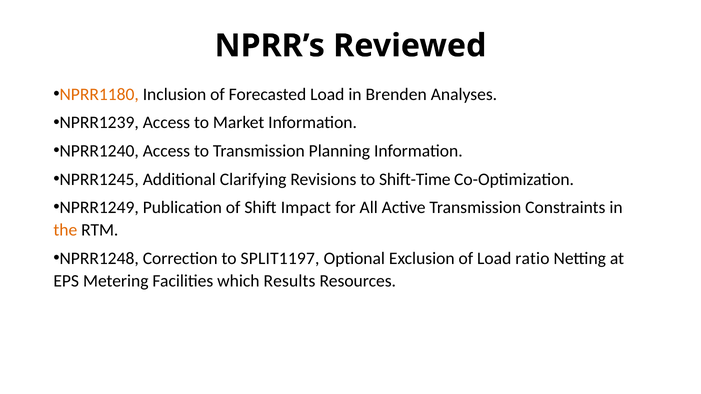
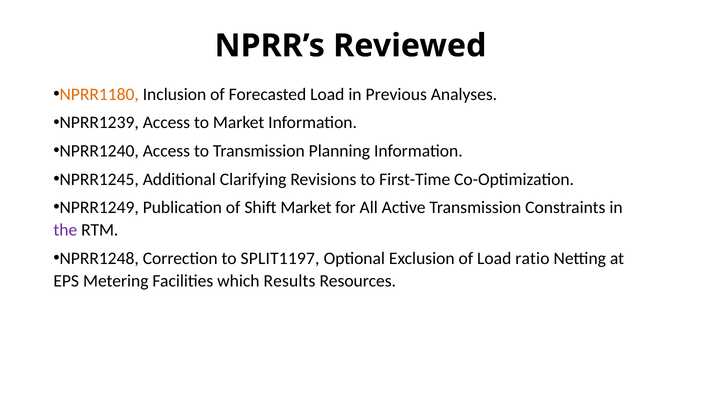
Brenden: Brenden -> Previous
Shift-Time: Shift-Time -> First-Time
Shift Impact: Impact -> Market
the colour: orange -> purple
